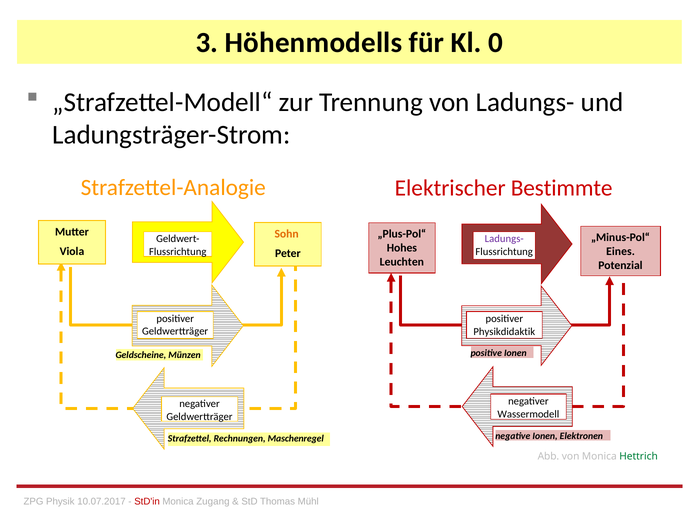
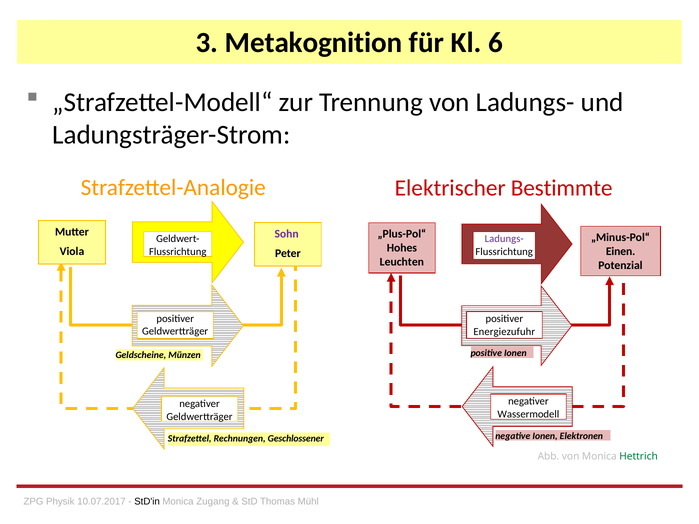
Höhenmodells: Höhenmodells -> Metakognition
0: 0 -> 6
Sohn colour: orange -> purple
Eines: Eines -> Einen
Physikdidaktik: Physikdidaktik -> Energiezufuhr
Maschenregel: Maschenregel -> Geschlossener
StD'in colour: red -> black
